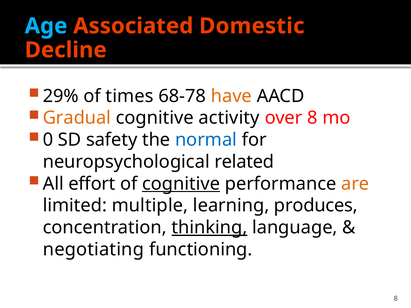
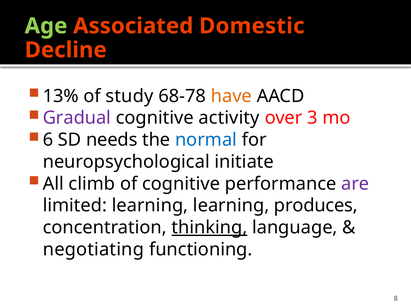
Age colour: light blue -> light green
29%: 29% -> 13%
times: times -> study
Gradual colour: orange -> purple
over 8: 8 -> 3
0: 0 -> 6
safety: safety -> needs
related: related -> initiate
effort: effort -> climb
cognitive at (181, 184) underline: present -> none
are colour: orange -> purple
limited multiple: multiple -> learning
